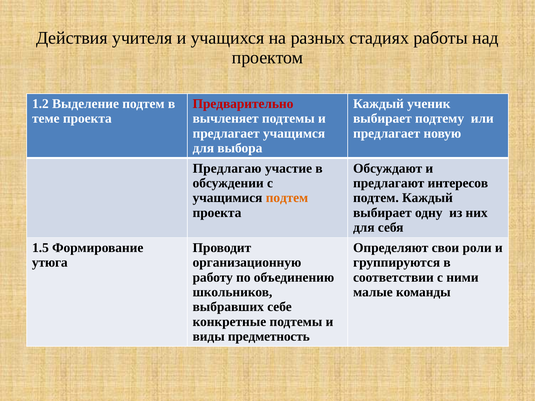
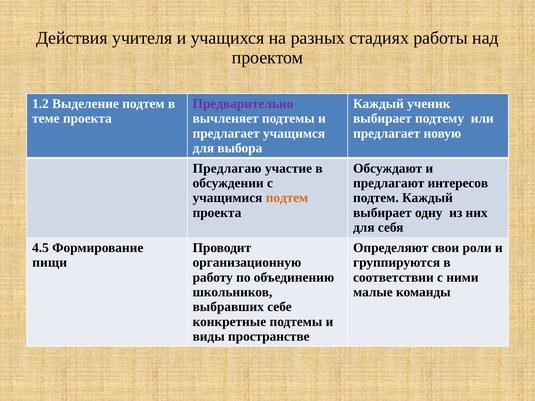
Предварительно colour: red -> purple
1.5: 1.5 -> 4.5
утюга: утюга -> пищи
предметность: предметность -> пространстве
